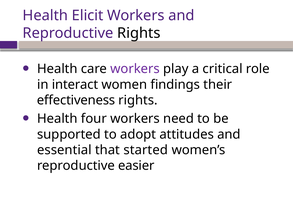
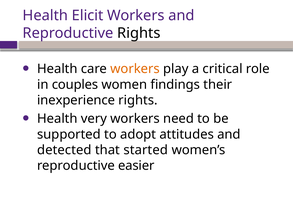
workers at (135, 69) colour: purple -> orange
interact: interact -> couples
effectiveness: effectiveness -> inexperience
four: four -> very
essential: essential -> detected
